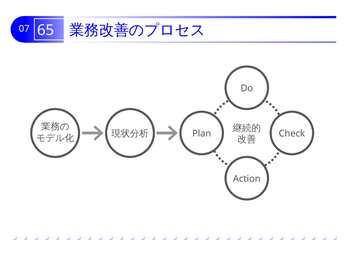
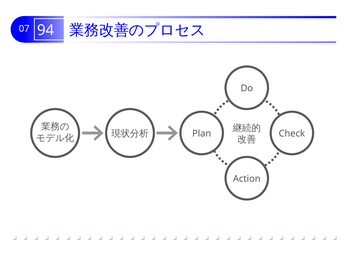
65: 65 -> 94
